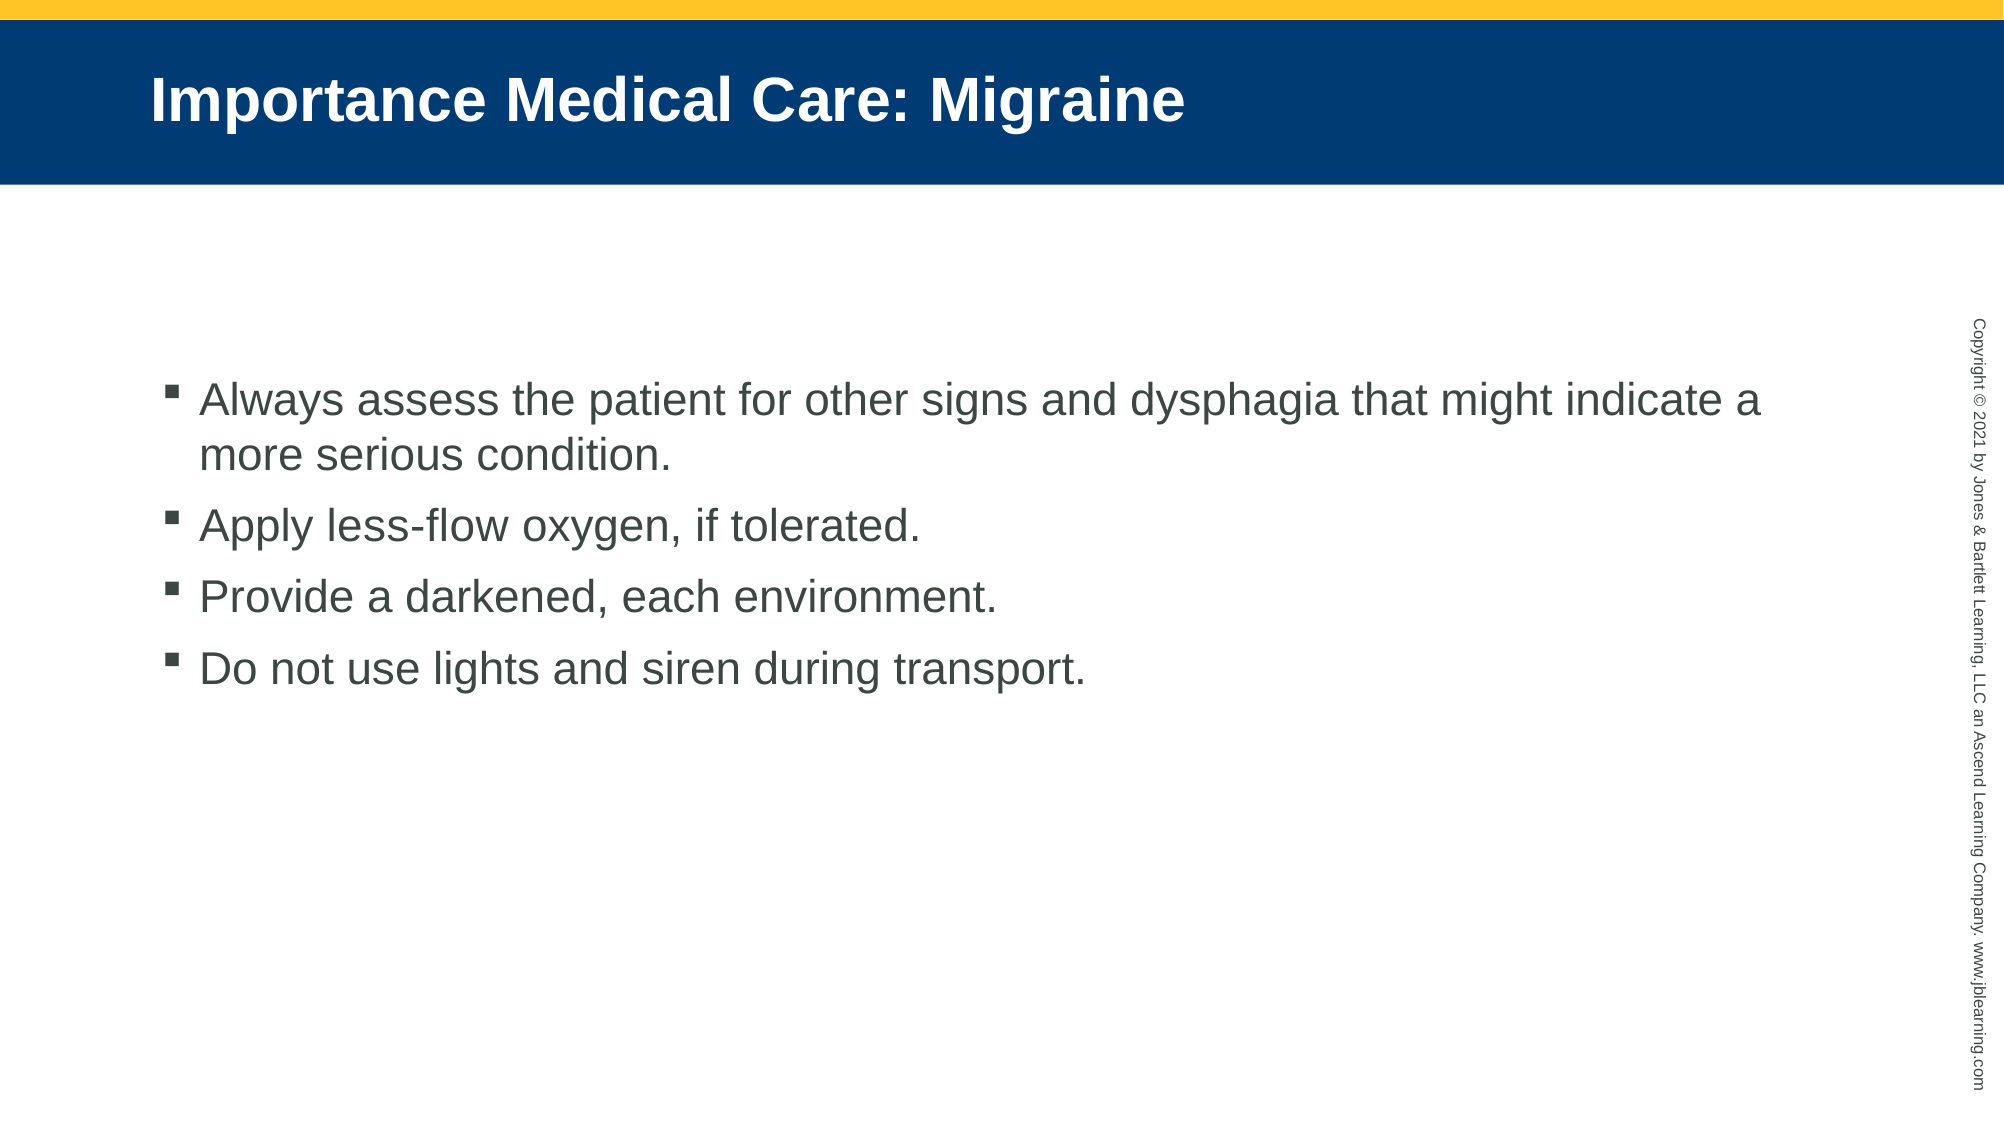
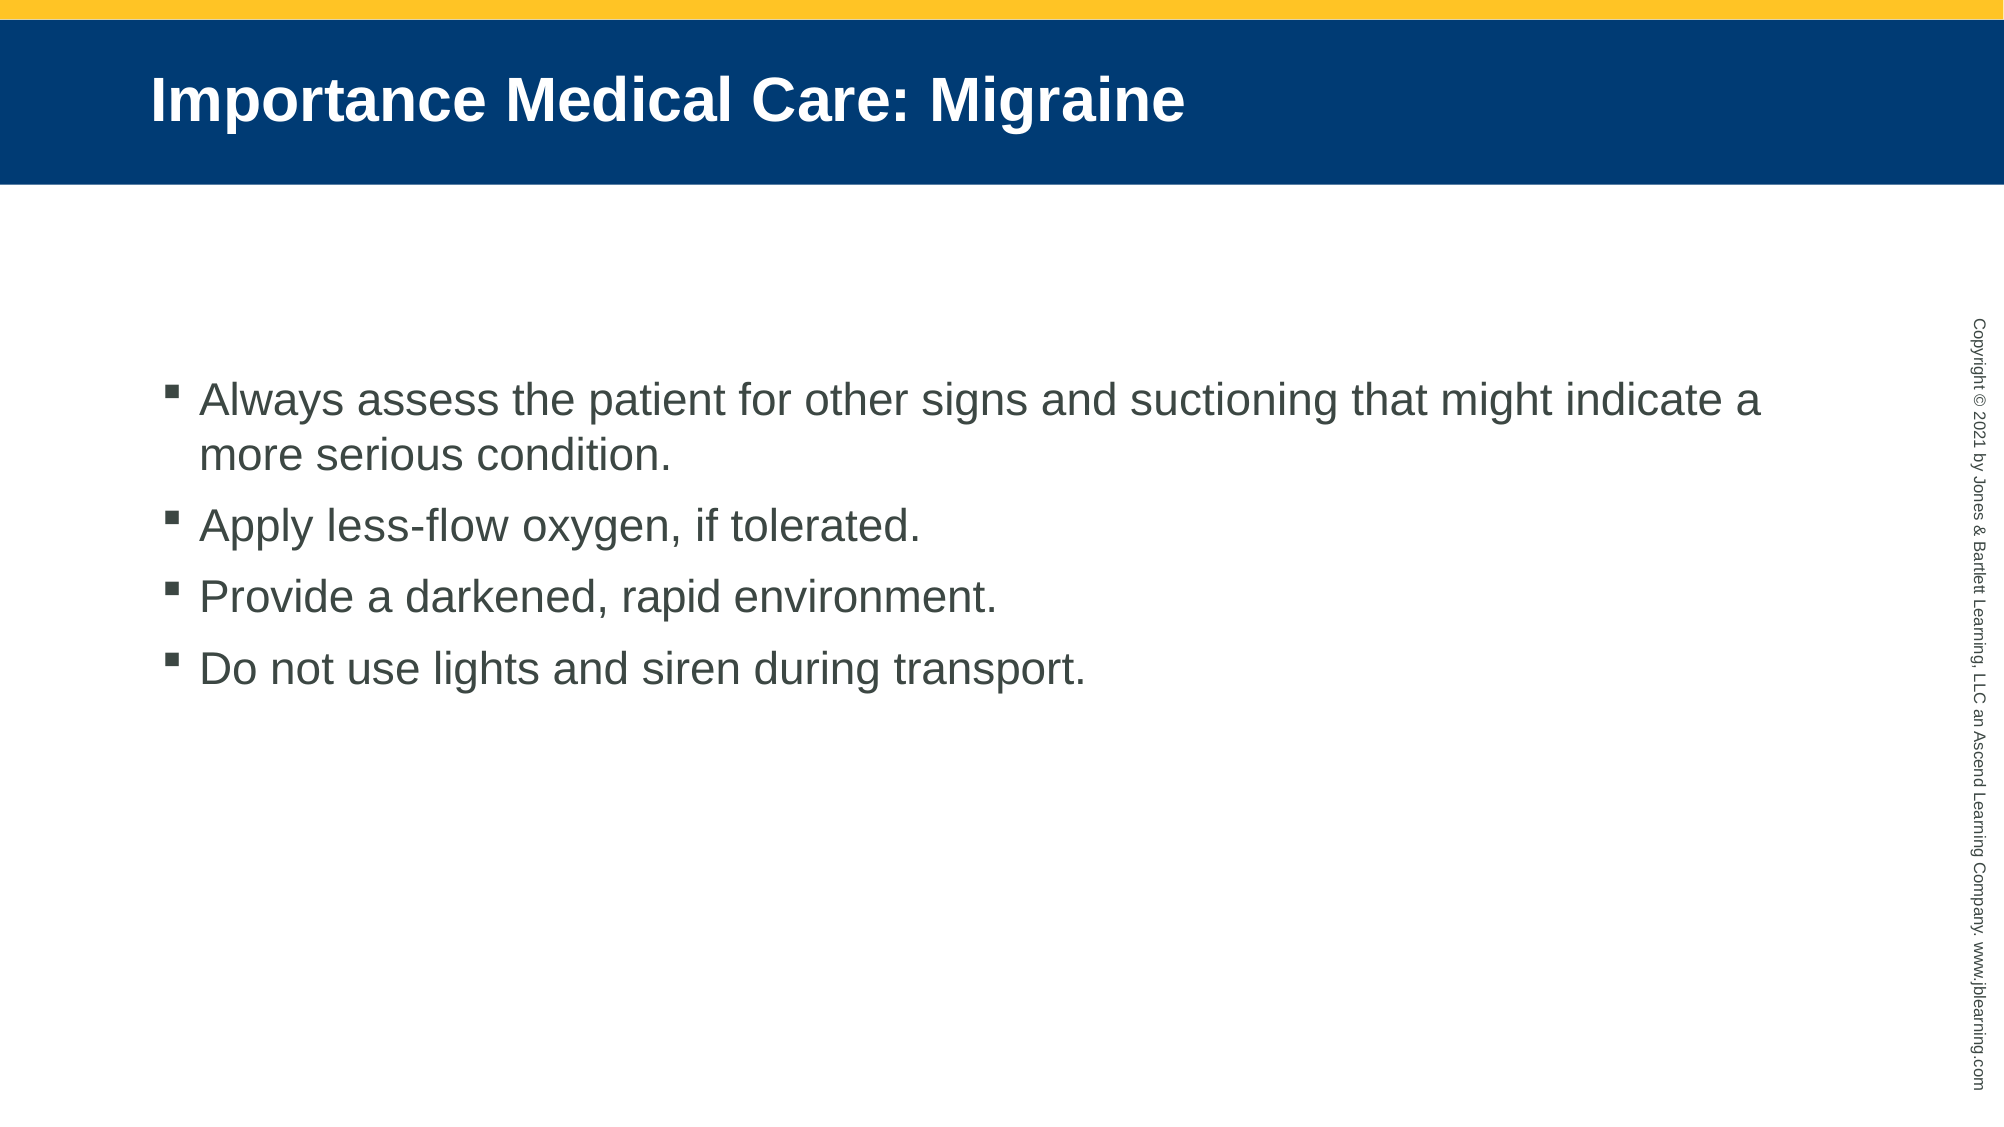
dysphagia: dysphagia -> suctioning
each: each -> rapid
